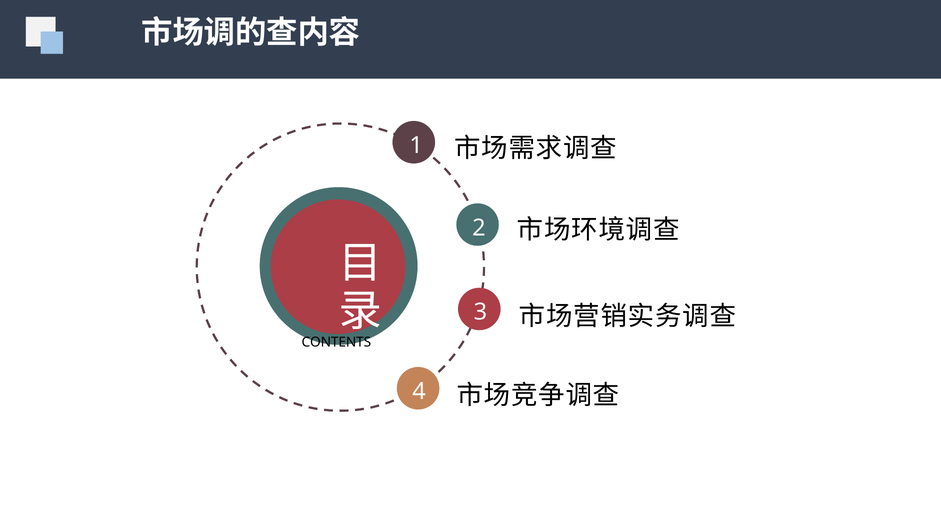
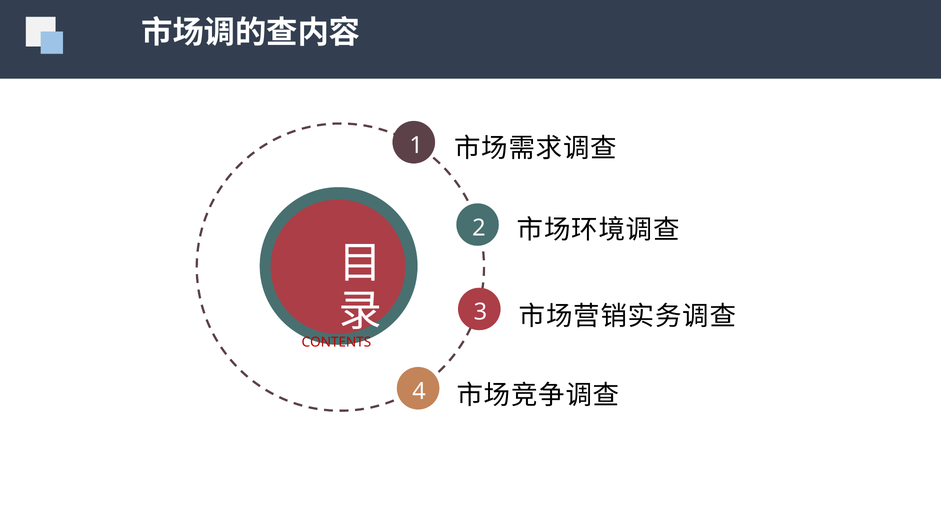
CONTENTS colour: black -> red
